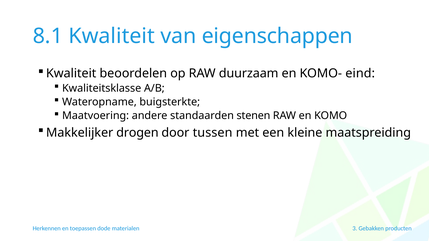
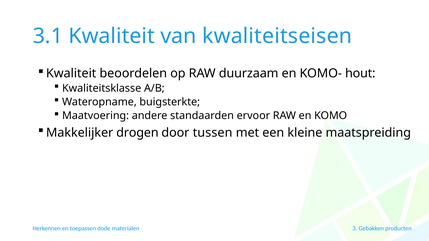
8.1: 8.1 -> 3.1
eigenschappen: eigenschappen -> kwaliteitseisen
eind: eind -> hout
stenen: stenen -> ervoor
